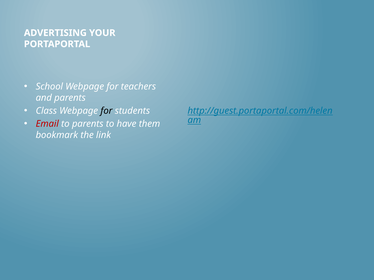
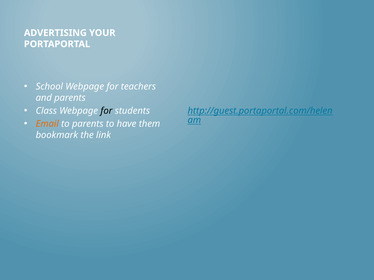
Email colour: red -> orange
